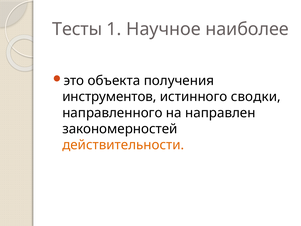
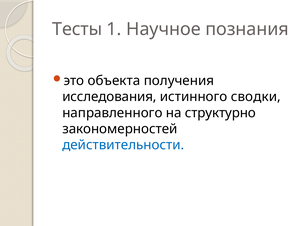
наиболее: наиболее -> познания
инструментов: инструментов -> исследования
направлен: направлен -> структурно
действительности colour: orange -> blue
